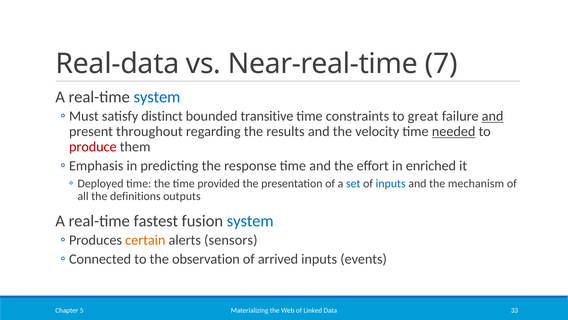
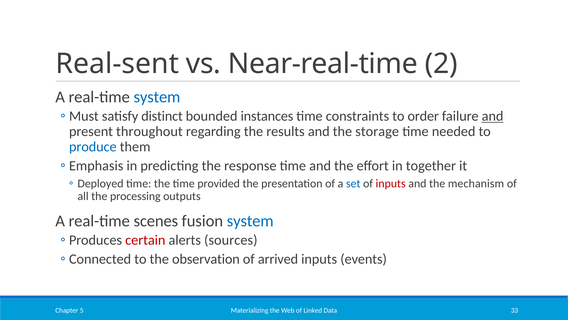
Real-data: Real-data -> Real-sent
7: 7 -> 2
transitive: transitive -> instances
great: great -> order
velocity: velocity -> storage
needed underline: present -> none
produce colour: red -> blue
enriched: enriched -> together
inputs at (391, 183) colour: blue -> red
definitions: definitions -> processing
fastest: fastest -> scenes
certain colour: orange -> red
sensors: sensors -> sources
